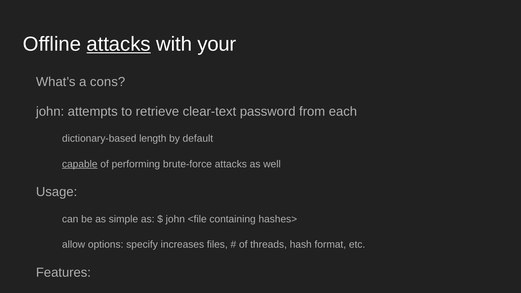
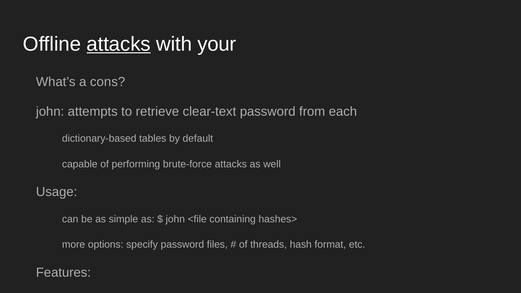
length: length -> tables
capable underline: present -> none
allow: allow -> more
specify increases: increases -> password
